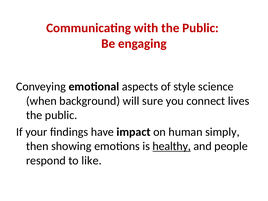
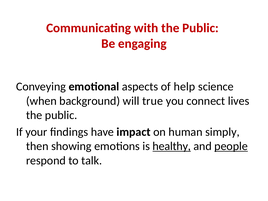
style: style -> help
sure: sure -> true
people underline: none -> present
like: like -> talk
